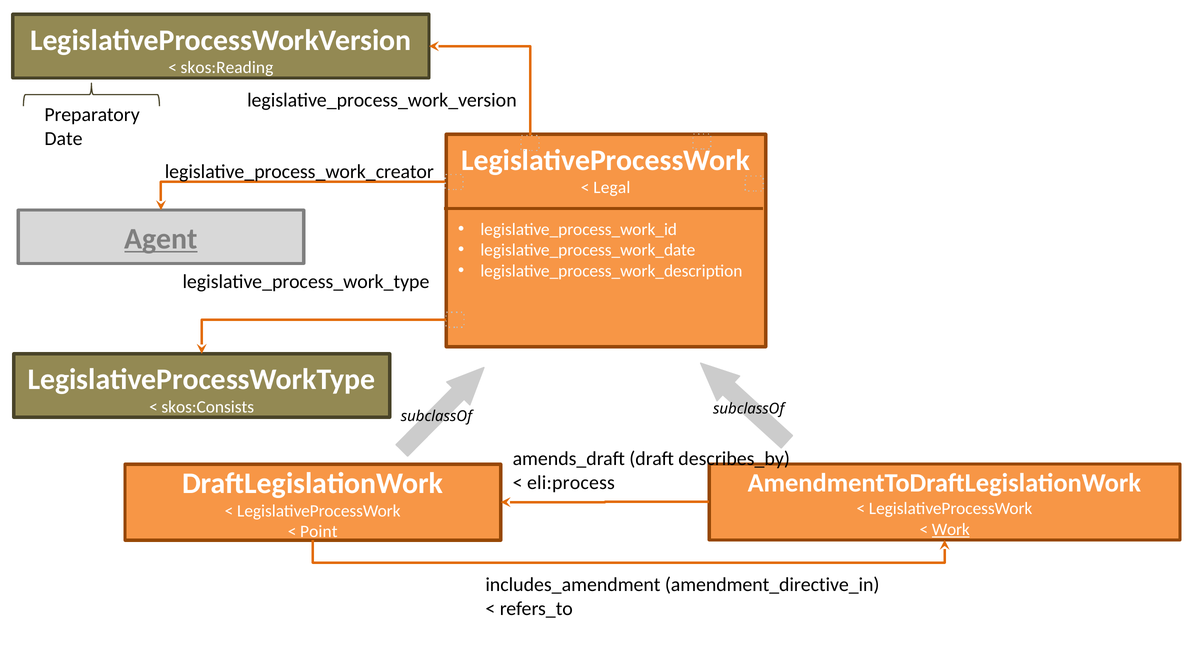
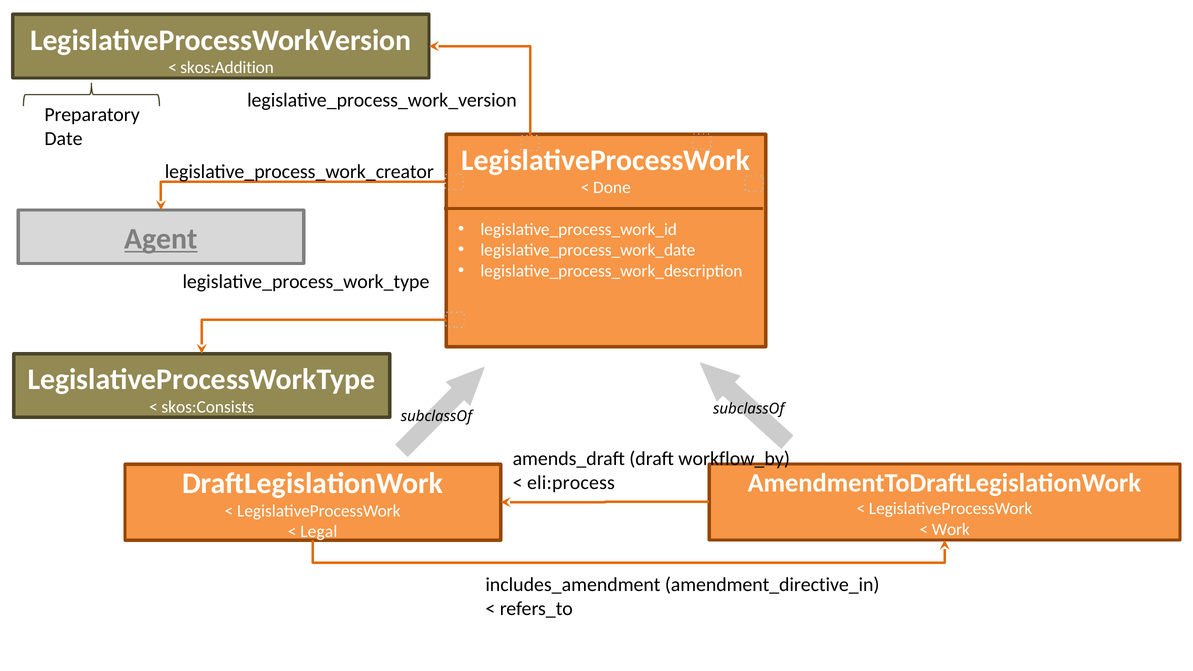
skos:Reading: skos:Reading -> skos:Addition
Legal: Legal -> Done
describes_by: describes_by -> workflow_by
Work underline: present -> none
Point: Point -> Legal
